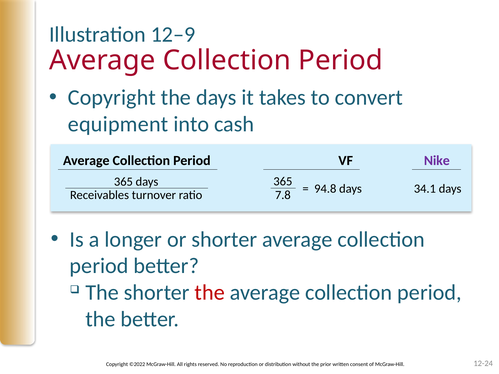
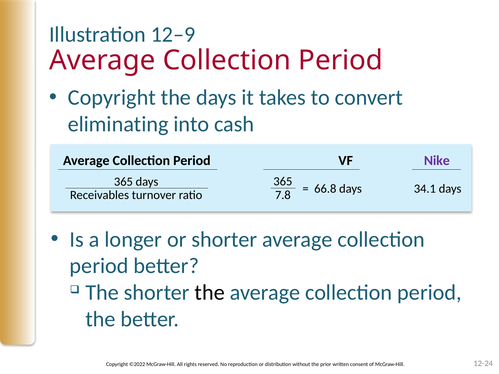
equipment: equipment -> eliminating
94.8: 94.8 -> 66.8
the at (210, 293) colour: red -> black
